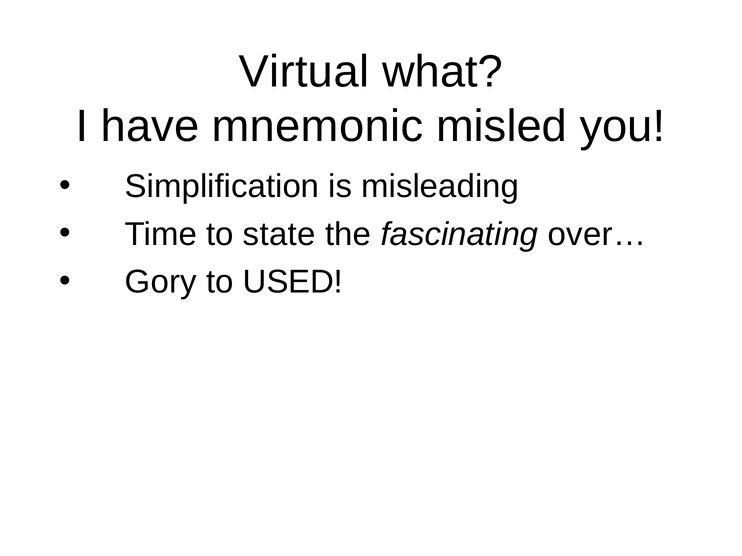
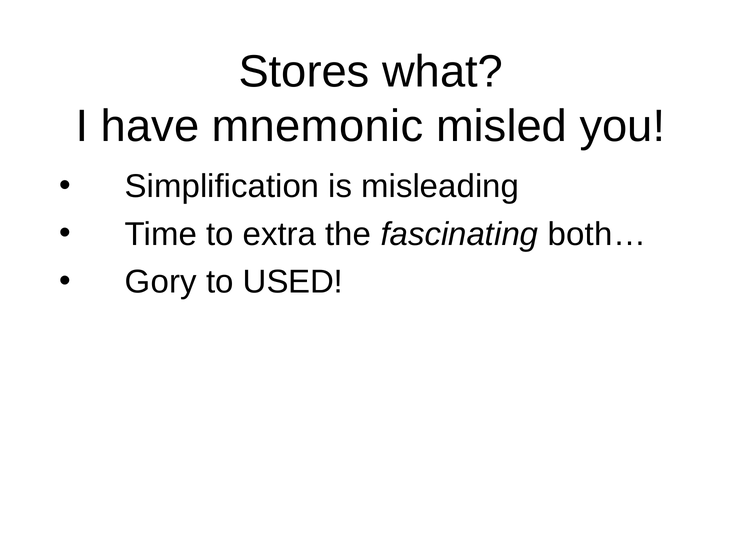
Virtual: Virtual -> Stores
state: state -> extra
over…: over… -> both…
